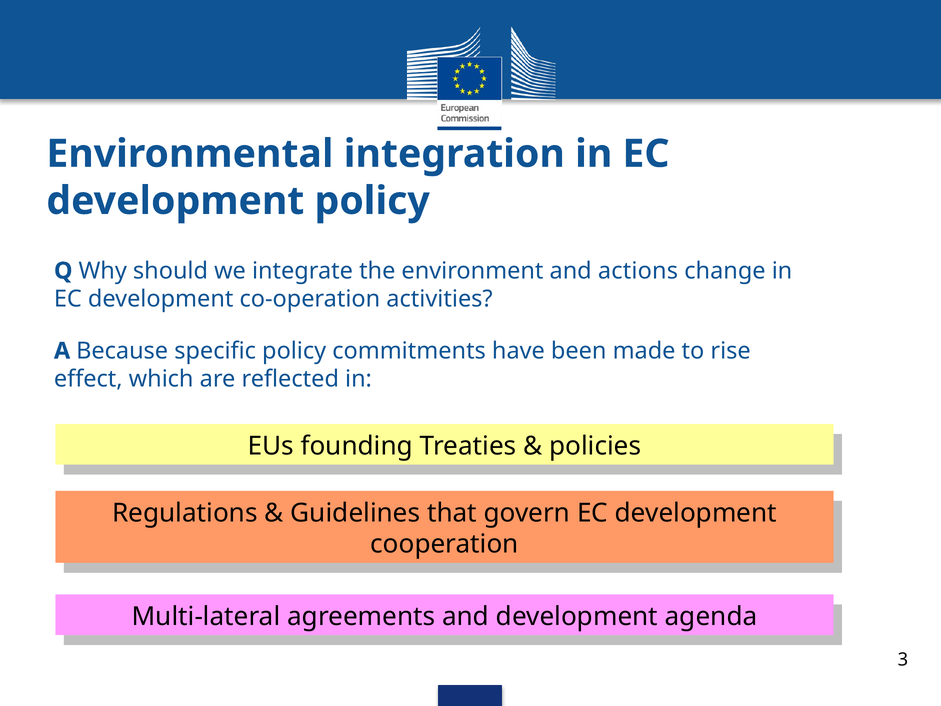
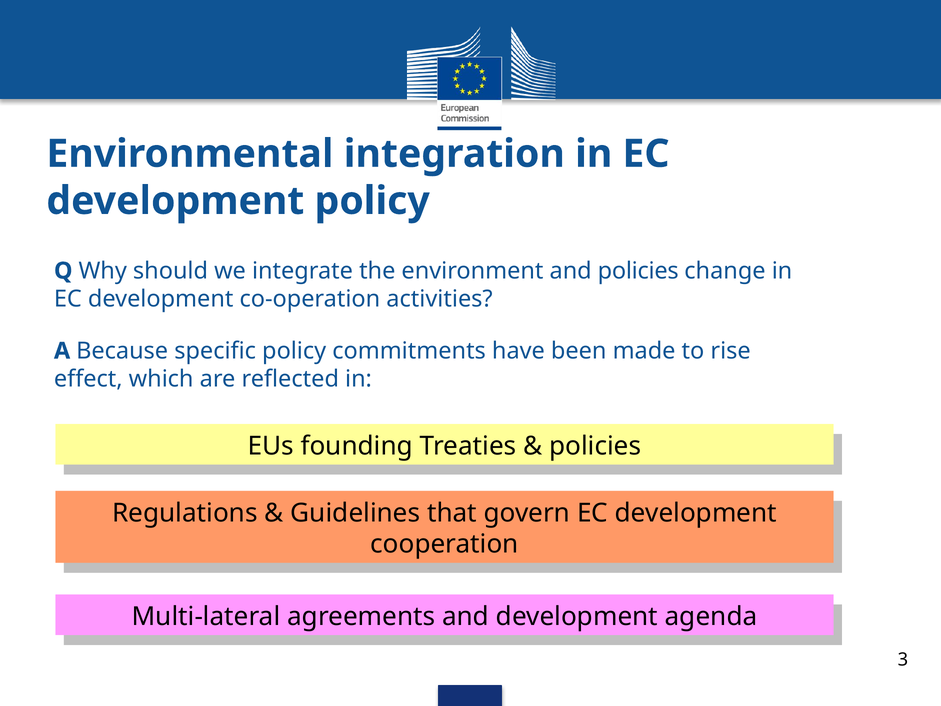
and actions: actions -> policies
